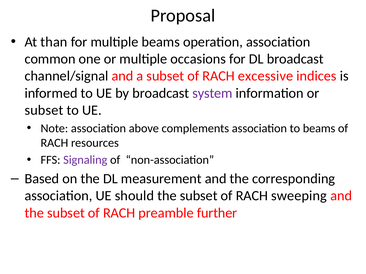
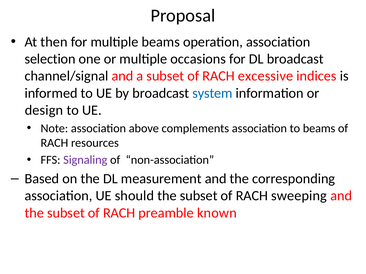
than: than -> then
common: common -> selection
system colour: purple -> blue
subset at (44, 110): subset -> design
further: further -> known
